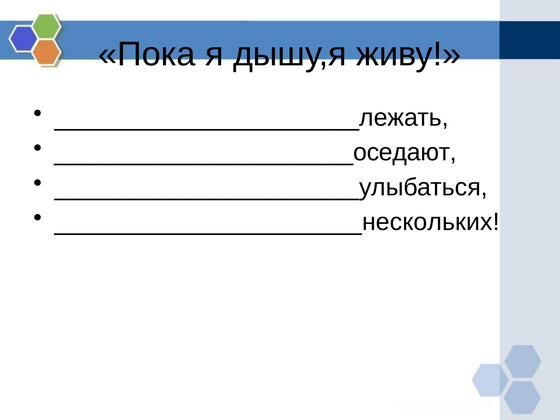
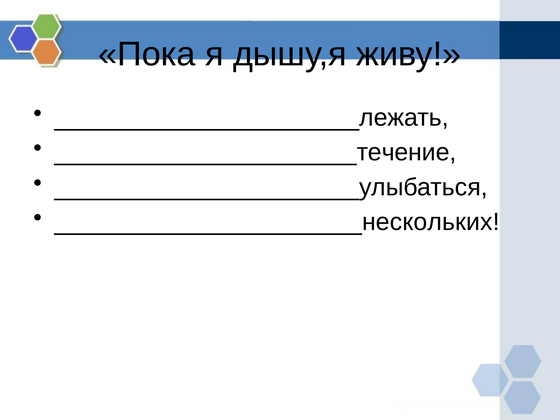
______________________оседают: ______________________оседают -> ______________________течение
